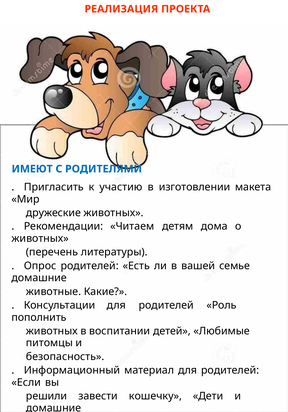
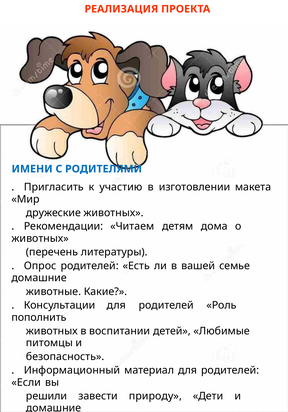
ИМЕЮТ: ИМЕЮТ -> ИМЕНИ
кошечку: кошечку -> природу
